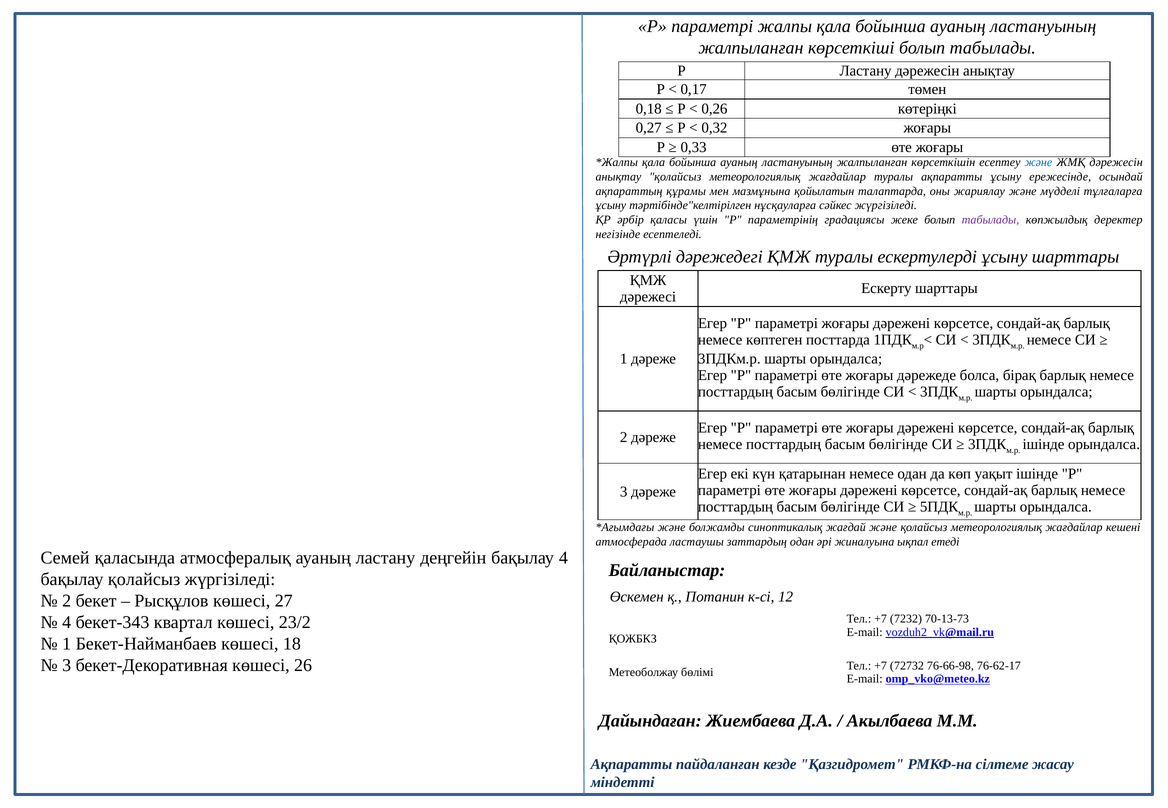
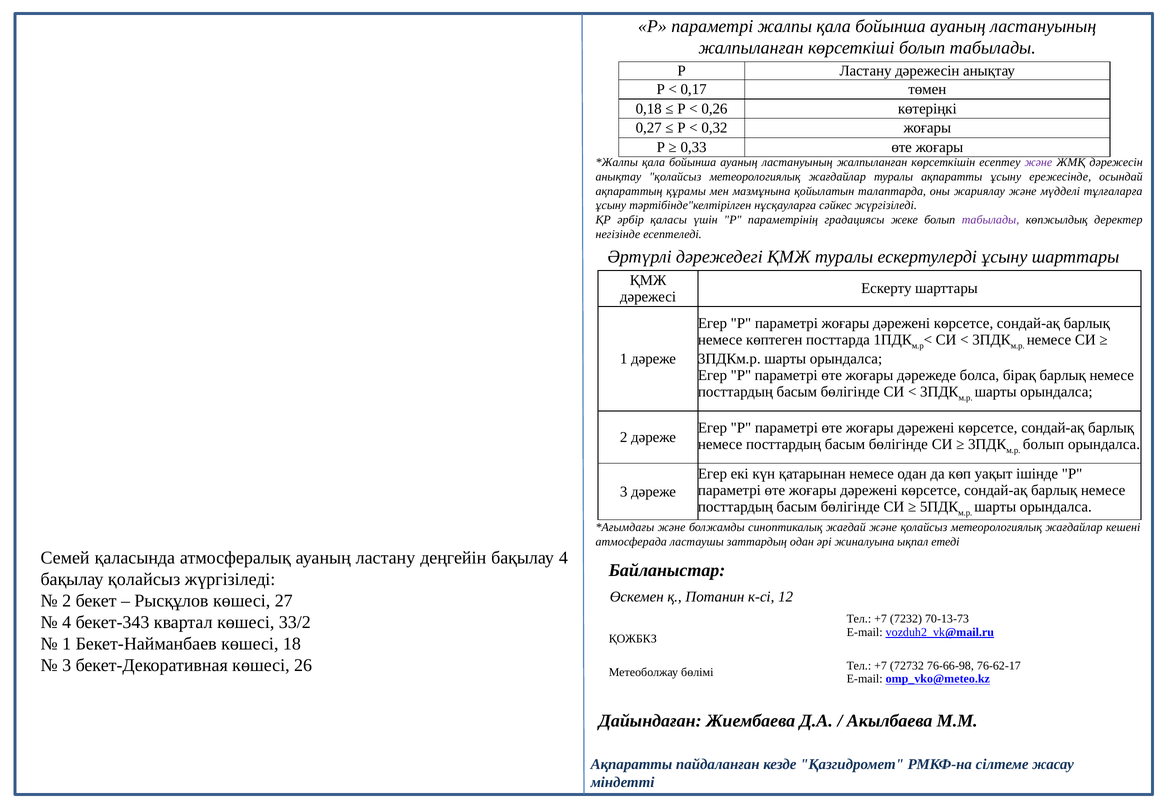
және at (1038, 163) colour: blue -> purple
ішінде at (1043, 445): ішінде -> болып
23/2: 23/2 -> 33/2
